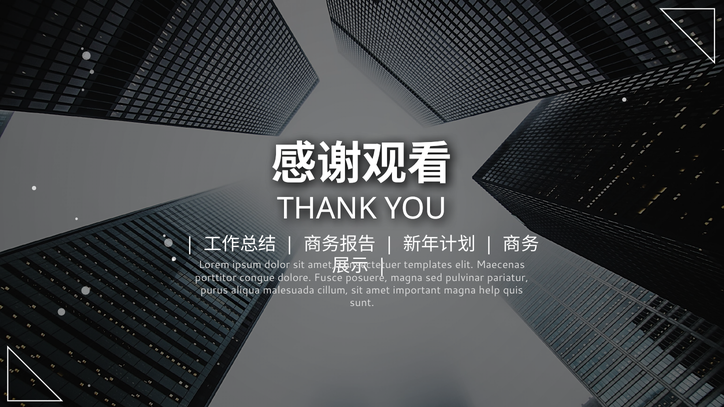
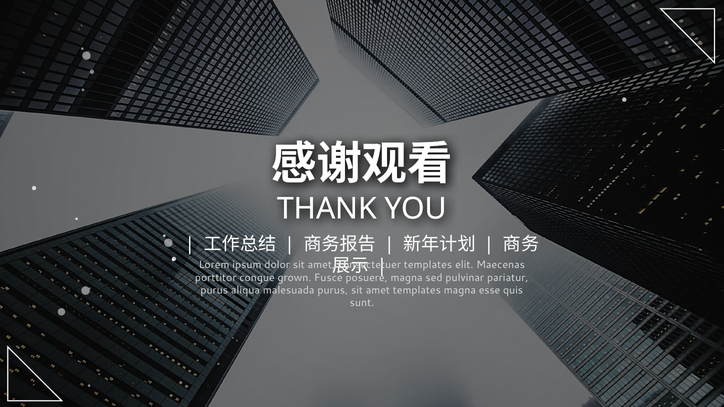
dolore: dolore -> grown
malesuada cillum: cillum -> purus
amet important: important -> templates
help: help -> esse
